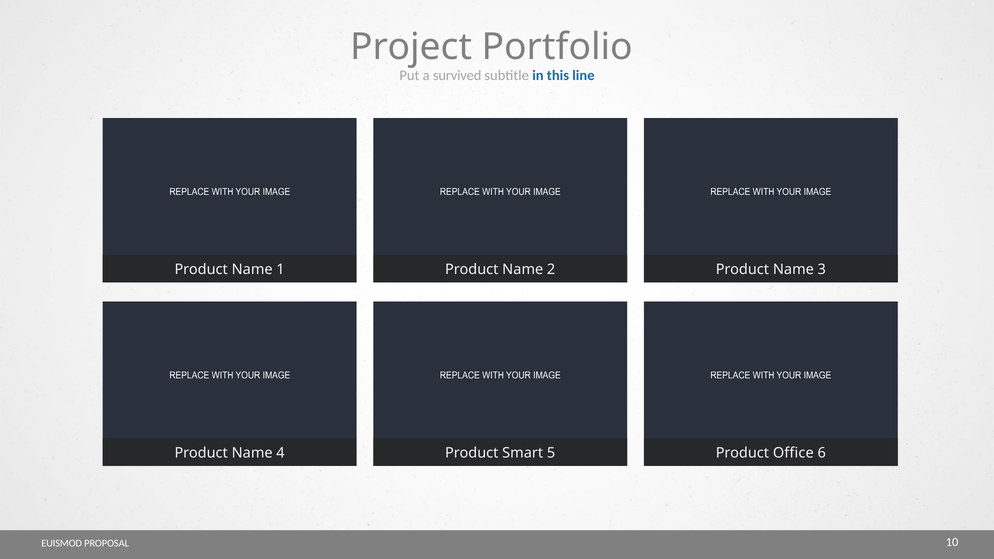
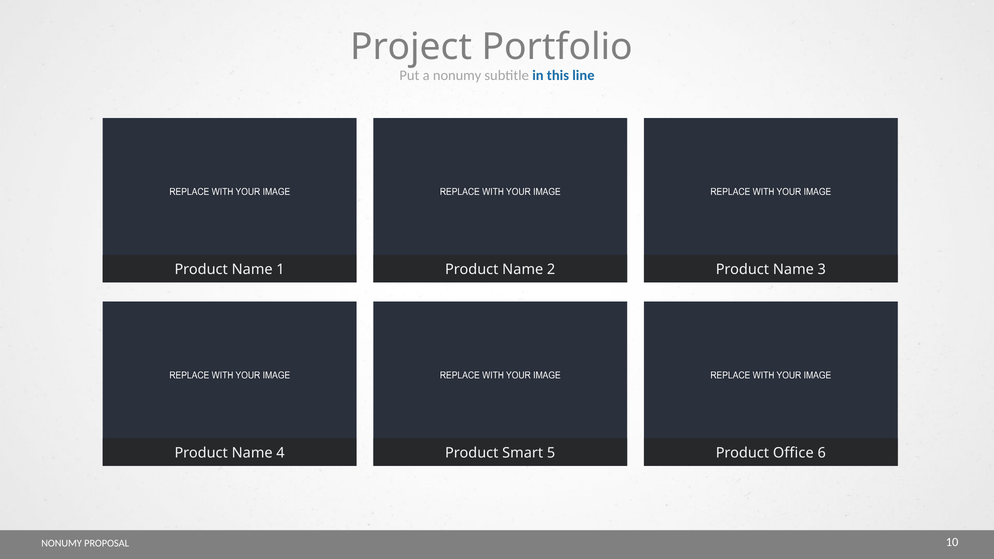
a survived: survived -> nonumy
EUISMOD at (62, 543): EUISMOD -> NONUMY
